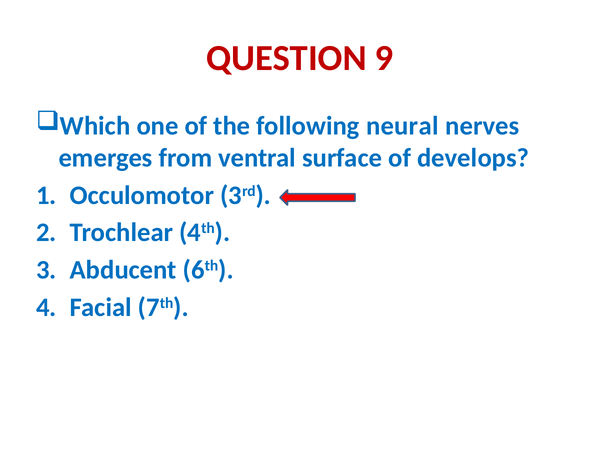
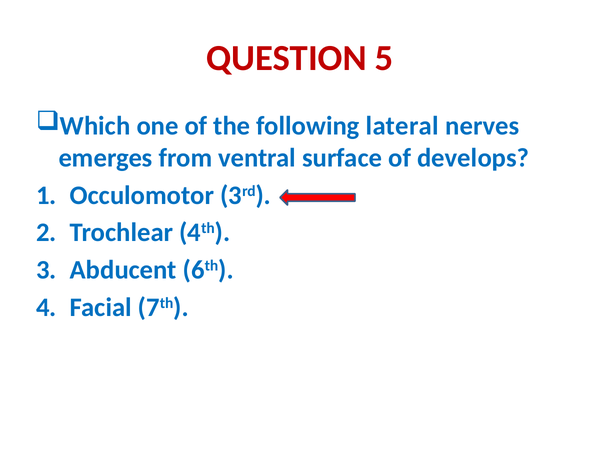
9: 9 -> 5
neural: neural -> lateral
